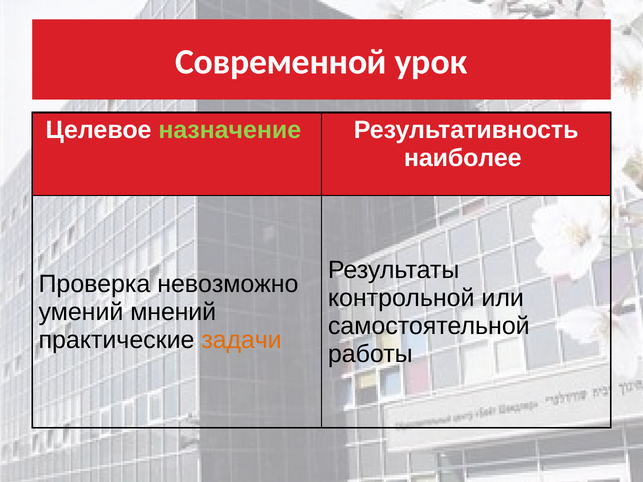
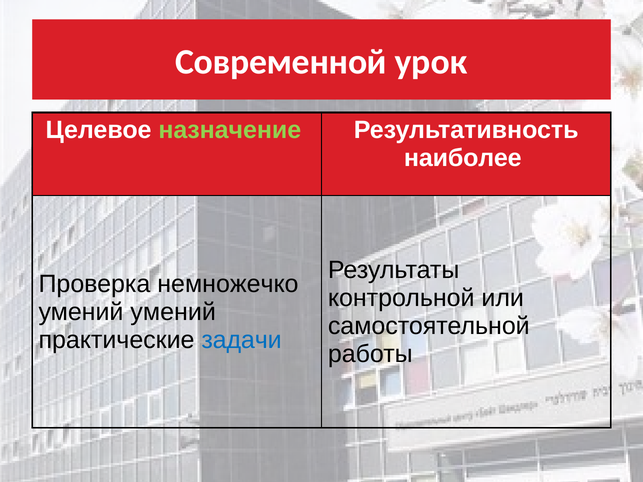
невозможно: невозможно -> немножечко
умений мнений: мнений -> умений
задачи colour: orange -> blue
